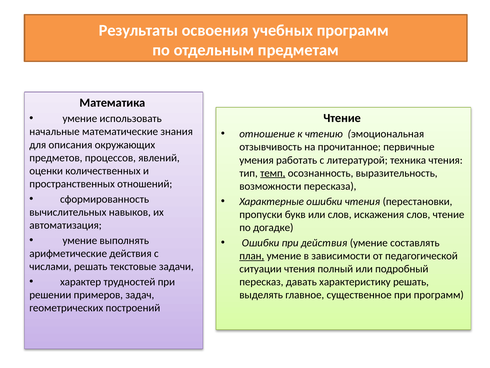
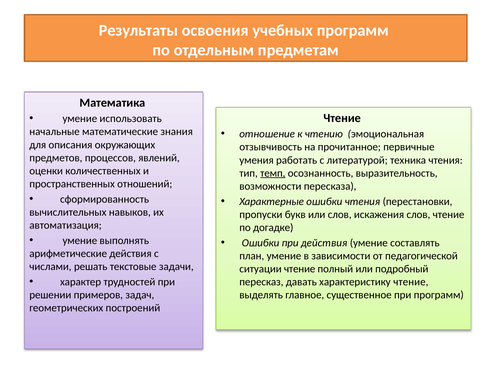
план underline: present -> none
ситуации чтения: чтения -> чтение
характеристику решать: решать -> чтение
